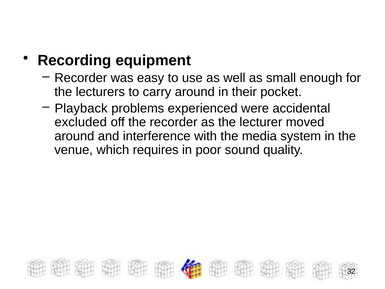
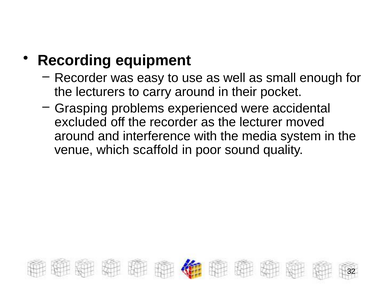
Playback: Playback -> Grasping
requires: requires -> scaffold
